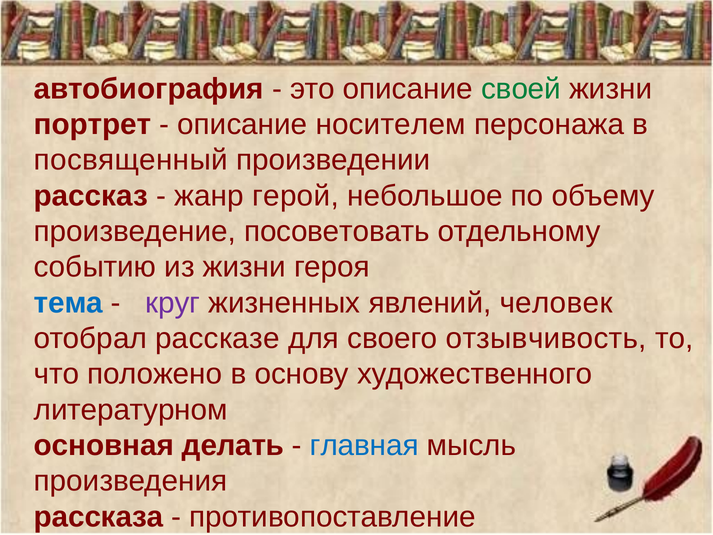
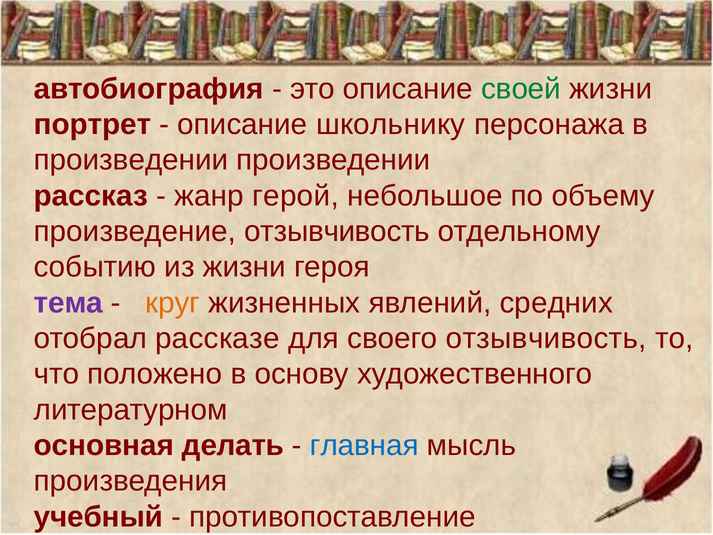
носителем: носителем -> школьнику
посвященный at (131, 160): посвященный -> произведении
произведение посоветовать: посоветовать -> отзывчивость
тема colour: blue -> purple
круг colour: purple -> orange
человек: человек -> средних
рассказа: рассказа -> учебный
